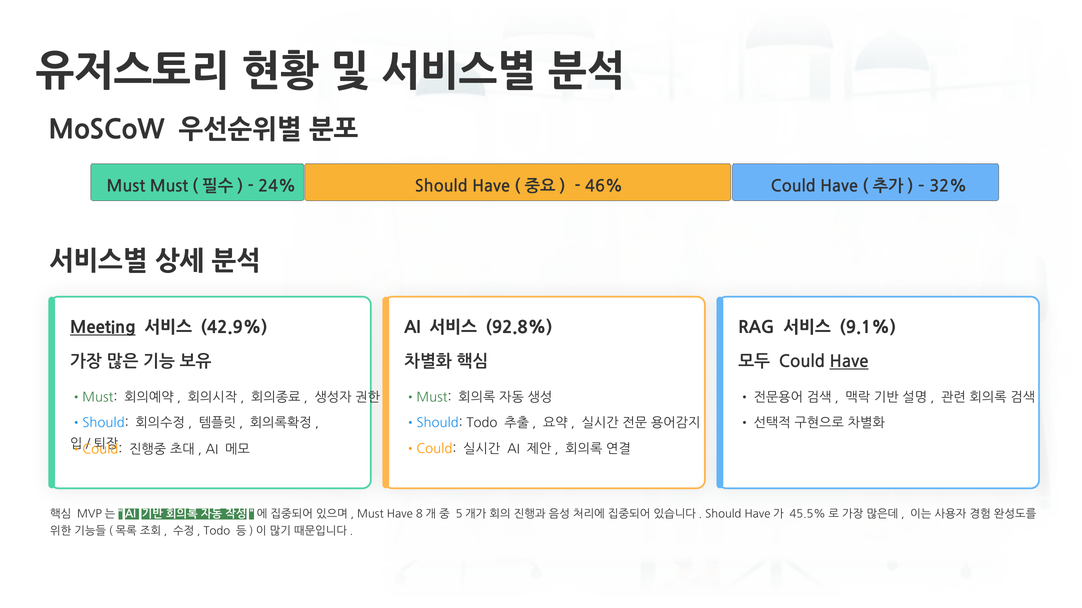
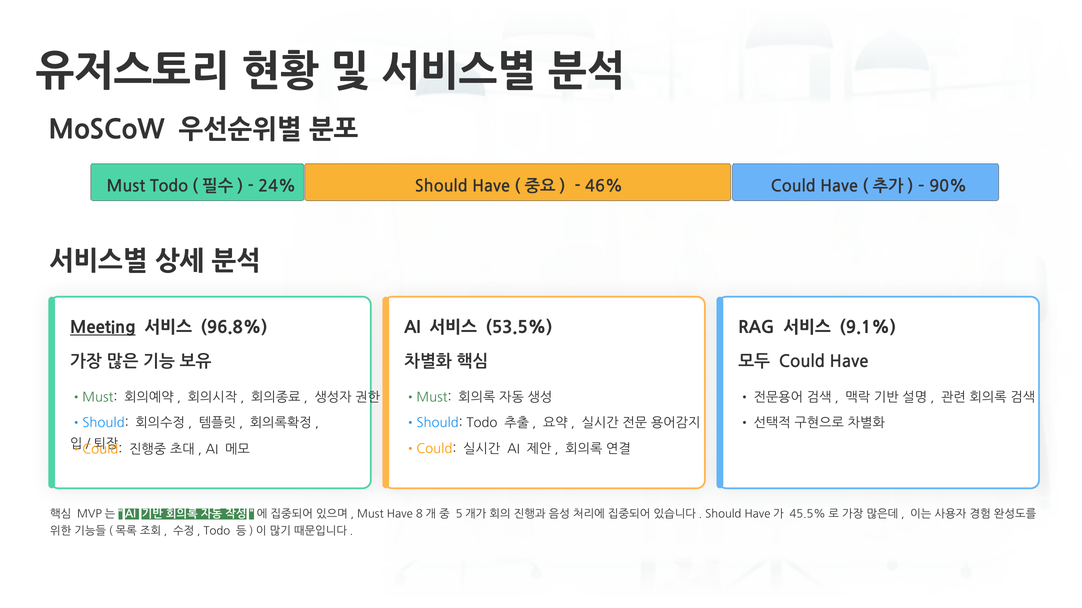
Must Must: Must -> Todo
32%: 32% -> 90%
42.9%: 42.9% -> 96.8%
92.8%: 92.8% -> 53.5%
Have at (849, 362) underline: present -> none
